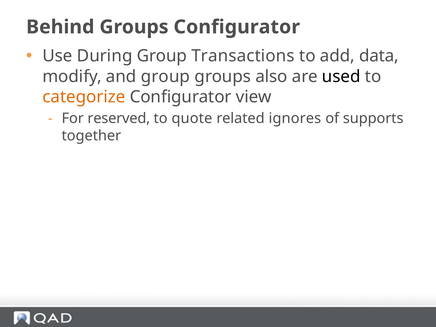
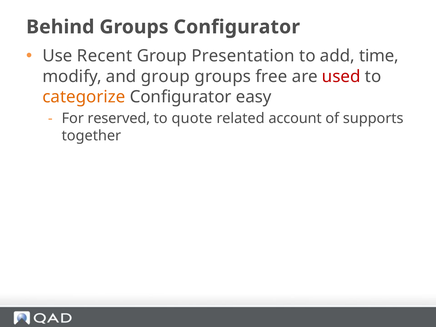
During: During -> Recent
Transactions: Transactions -> Presentation
data: data -> time
also: also -> free
used colour: black -> red
view: view -> easy
ignores: ignores -> account
